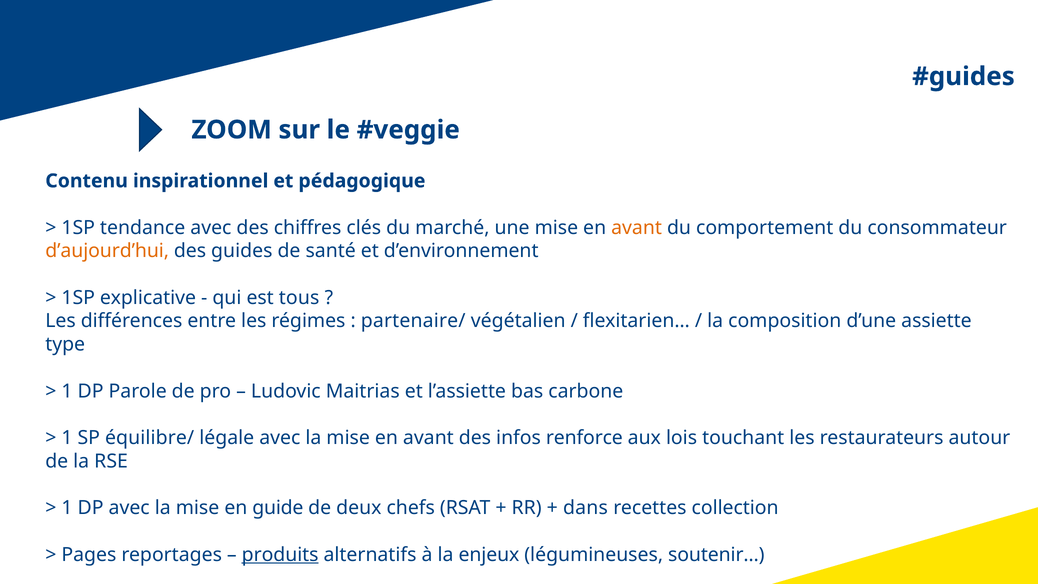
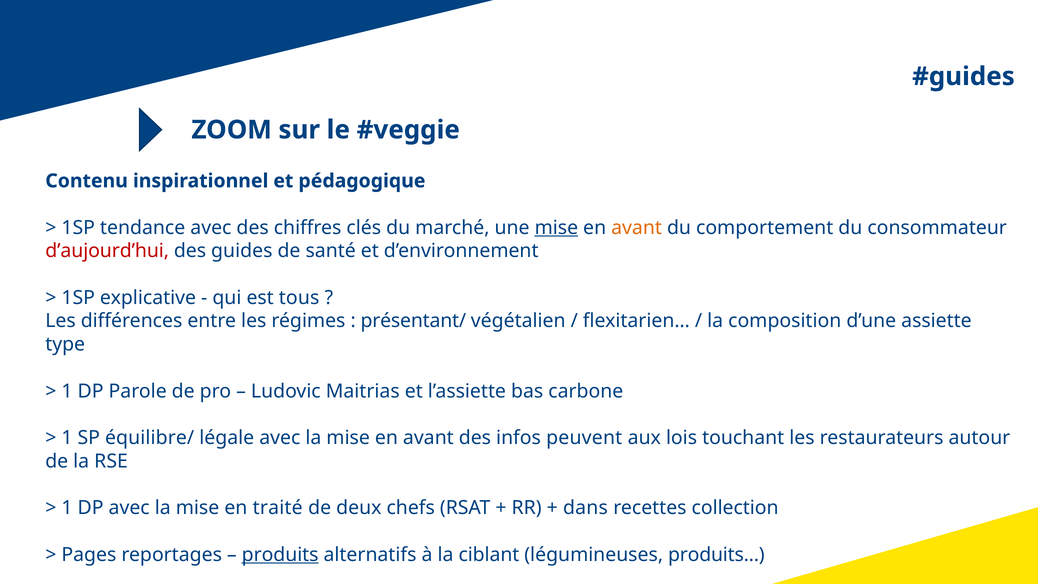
mise at (556, 228) underline: none -> present
d’aujourd’hui colour: orange -> red
partenaire/: partenaire/ -> présentant/
renforce: renforce -> peuvent
guide: guide -> traité
enjeux: enjeux -> ciblant
soutenir…: soutenir… -> produits…
